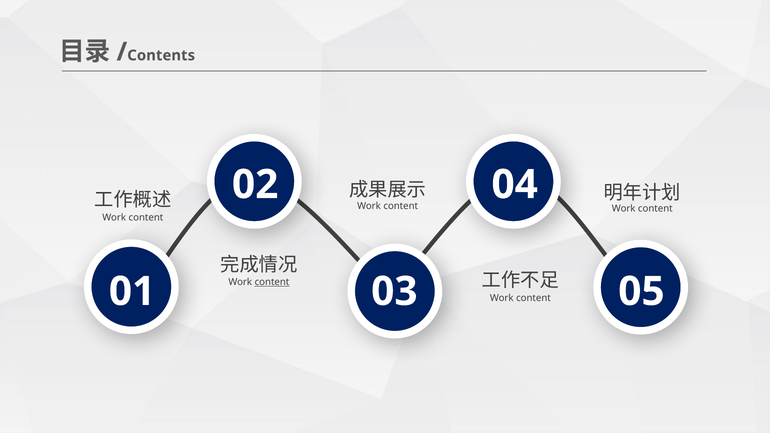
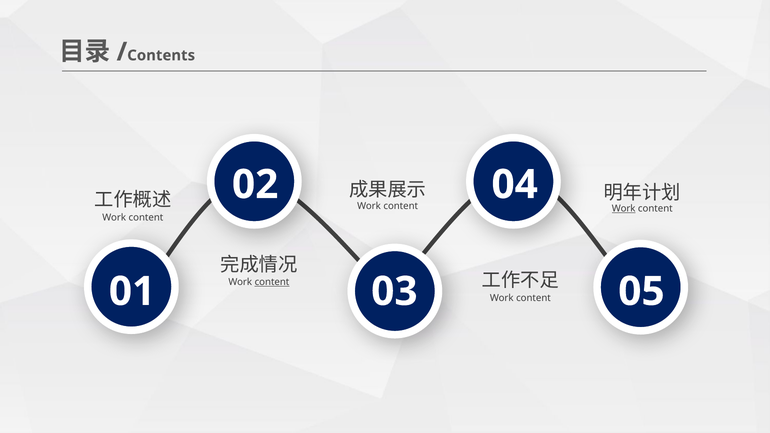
Work at (624, 209) underline: none -> present
